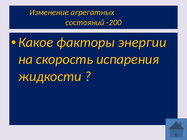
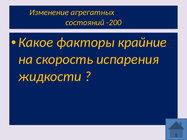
энергии: энергии -> крайние
